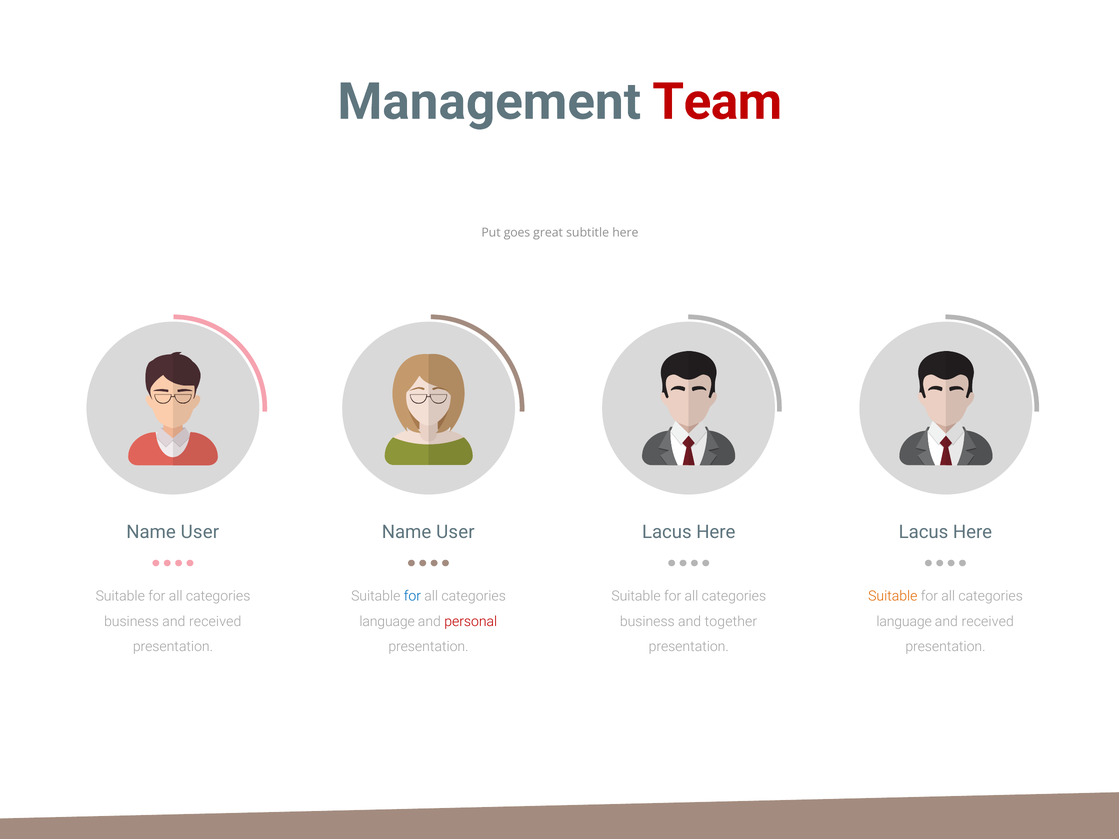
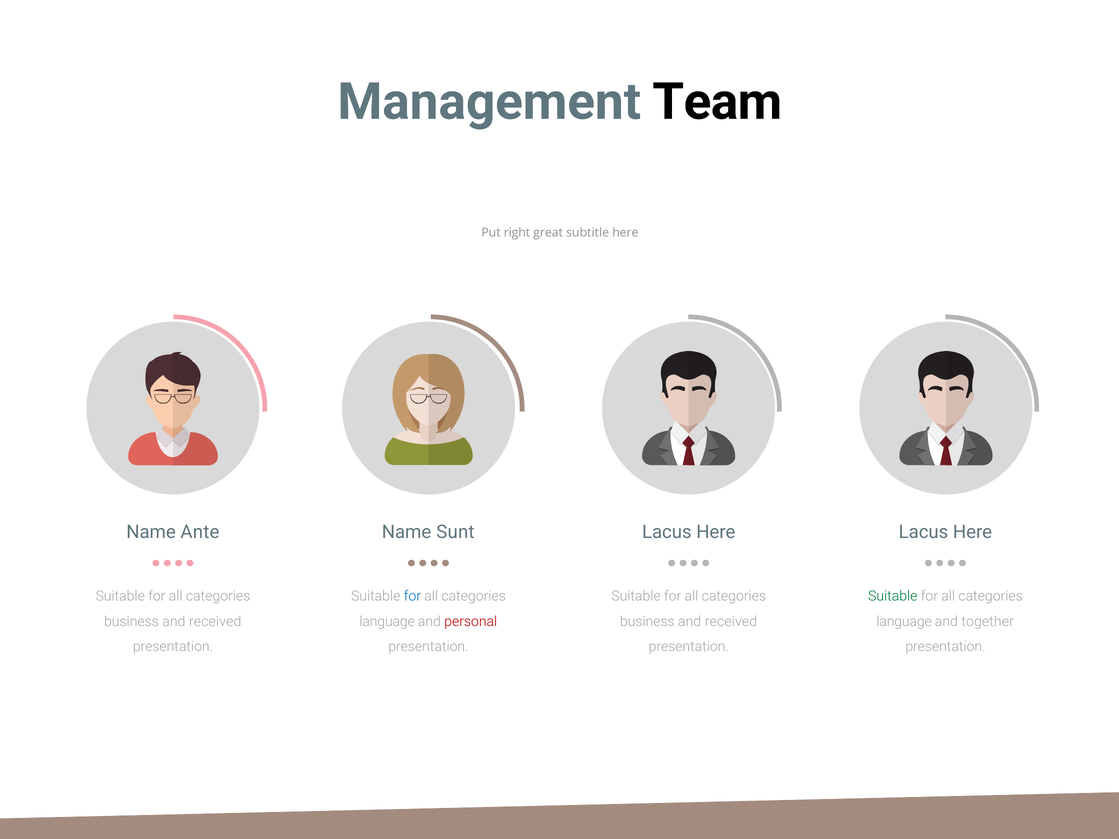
Team colour: red -> black
goes: goes -> right
User at (200, 532): User -> Ante
User at (455, 532): User -> Sunt
Suitable at (893, 596) colour: orange -> green
together at (731, 622): together -> received
received at (988, 622): received -> together
